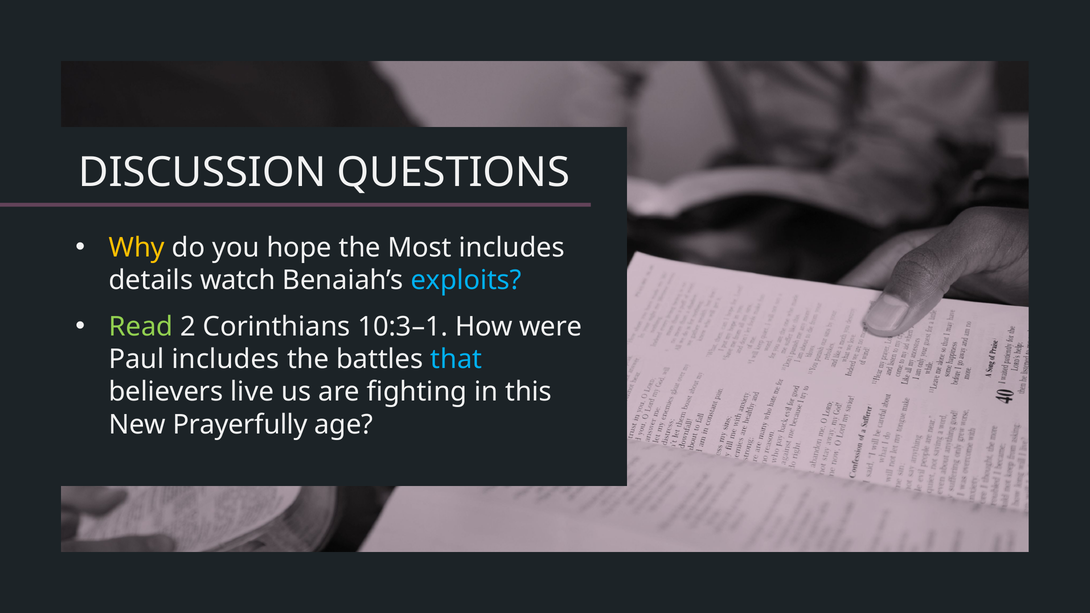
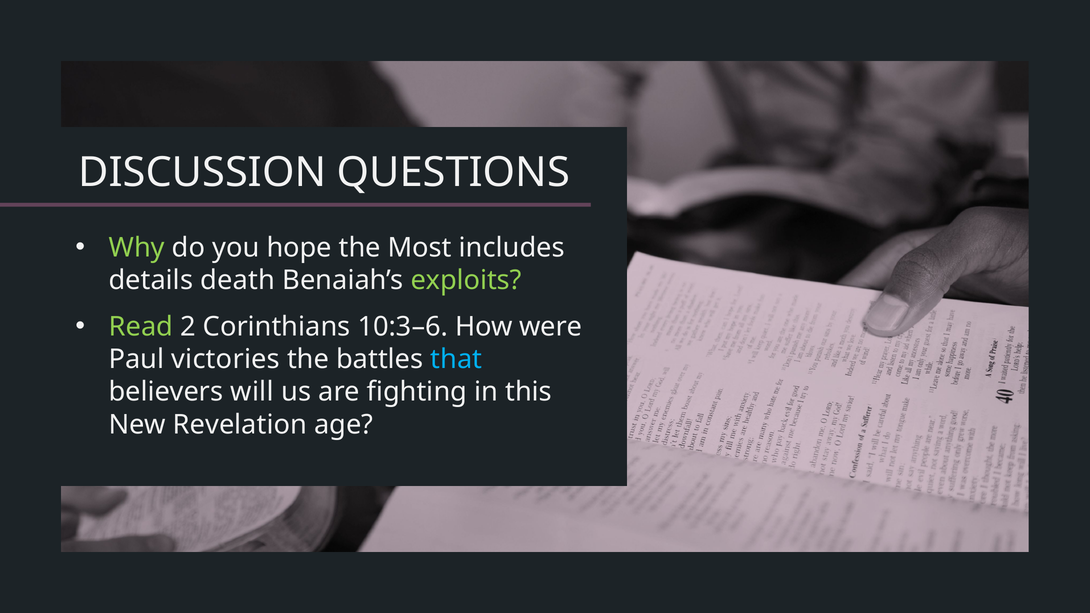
Why colour: yellow -> light green
watch: watch -> death
exploits colour: light blue -> light green
10:3–1: 10:3–1 -> 10:3–6
Paul includes: includes -> victories
live: live -> will
Prayerfully: Prayerfully -> Revelation
